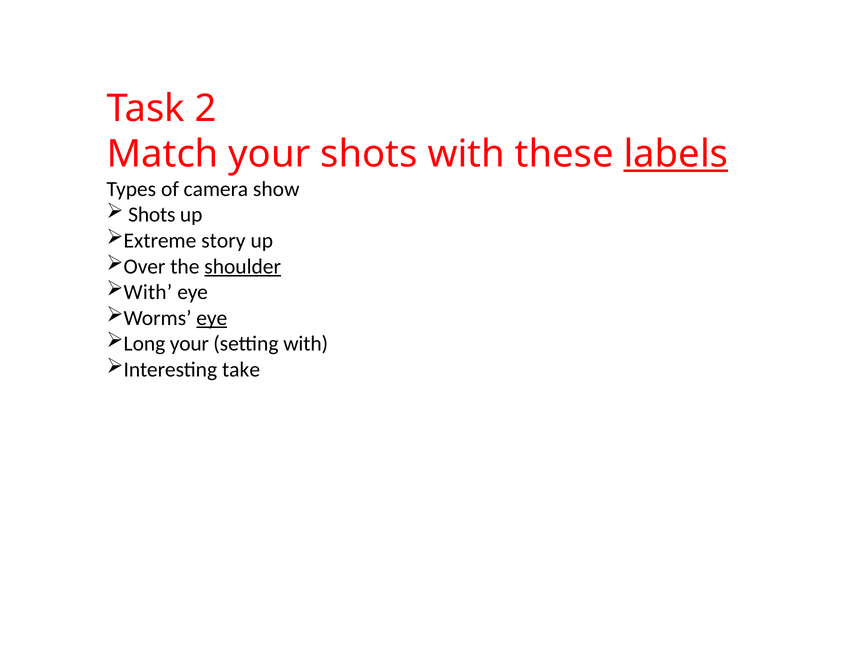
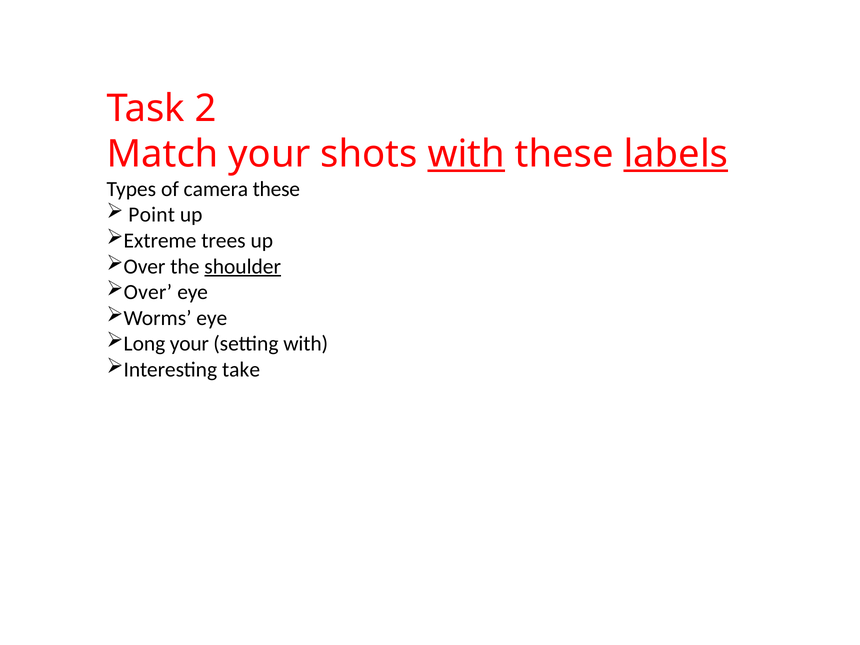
with at (466, 154) underline: none -> present
camera show: show -> these
Shots at (152, 215): Shots -> Point
story: story -> trees
With at (148, 292): With -> Over
eye at (212, 318) underline: present -> none
